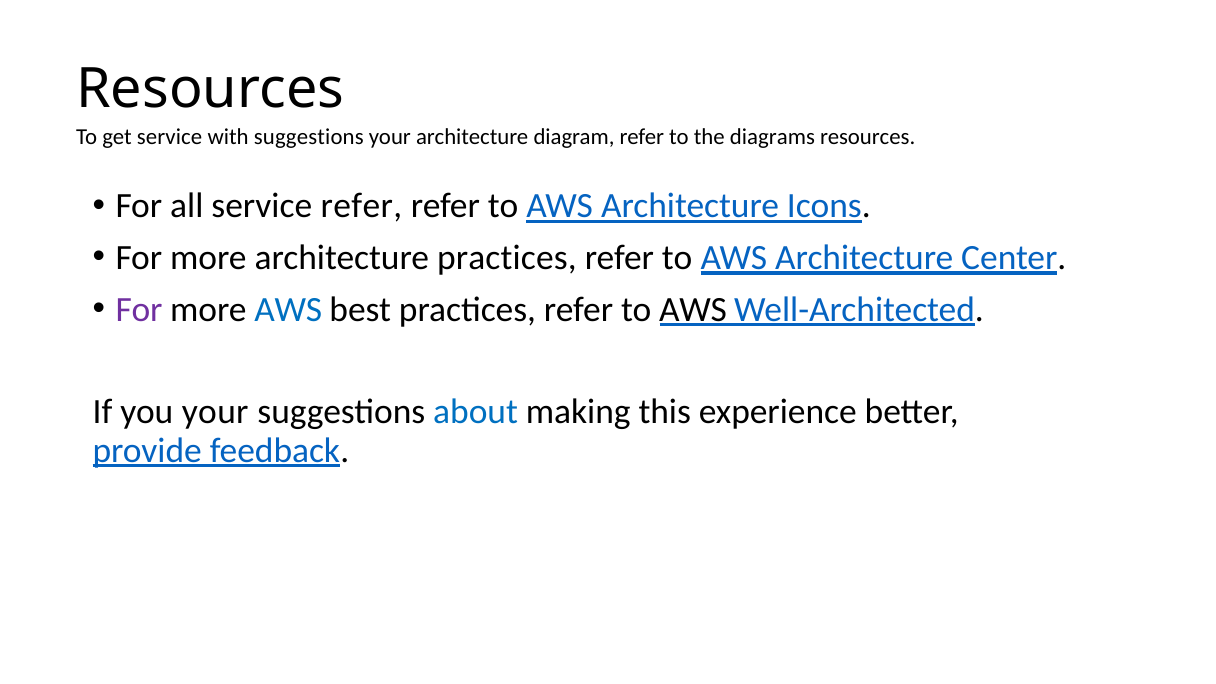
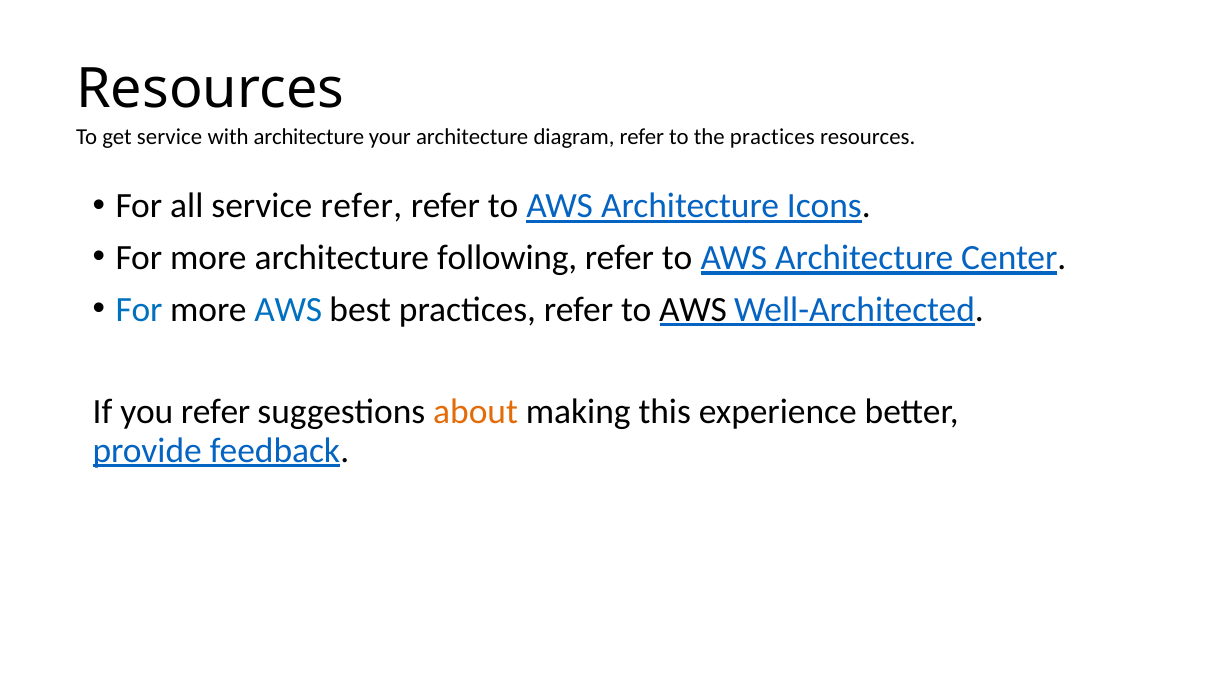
with suggestions: suggestions -> architecture
the diagrams: diagrams -> practices
architecture practices: practices -> following
For at (139, 309) colour: purple -> blue
you your: your -> refer
about colour: blue -> orange
